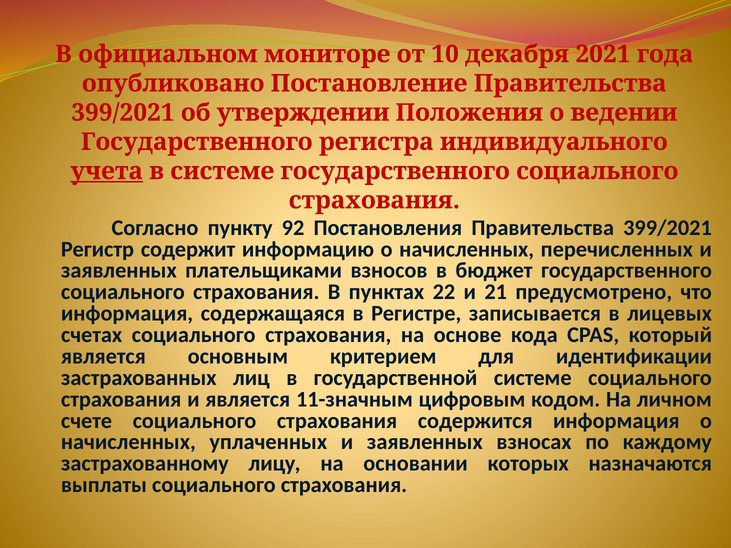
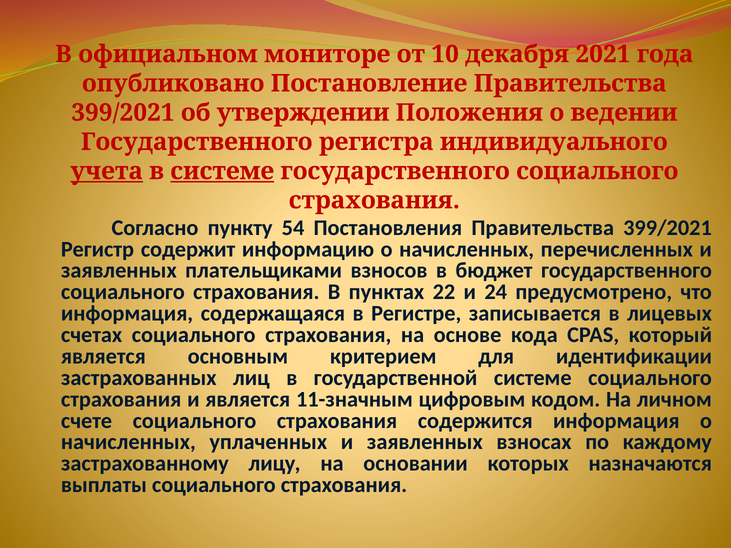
системе at (222, 171) underline: none -> present
92: 92 -> 54
21: 21 -> 24
